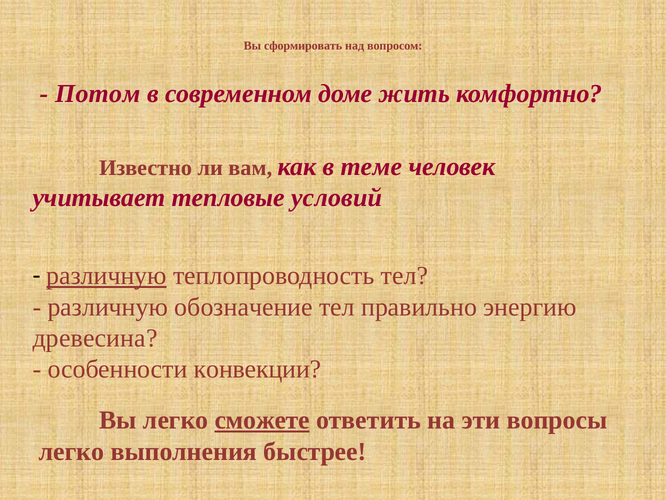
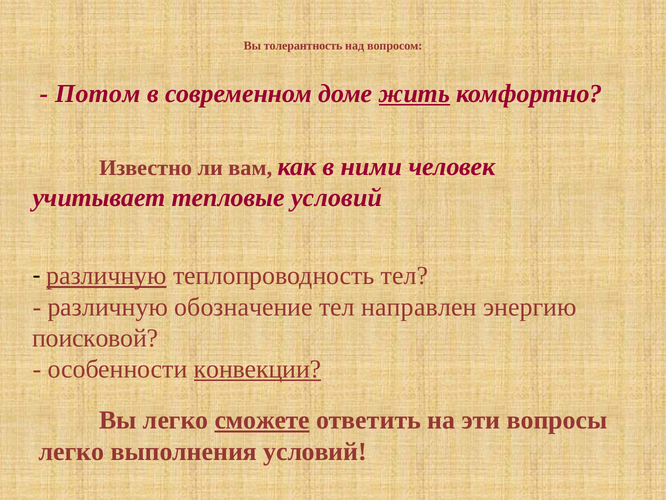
сформировать: сформировать -> толерантность
жить underline: none -> present
теме: теме -> ними
правильно: правильно -> направлен
древесина: древесина -> поисковой
конвекции underline: none -> present
выполнения быстрее: быстрее -> условий
